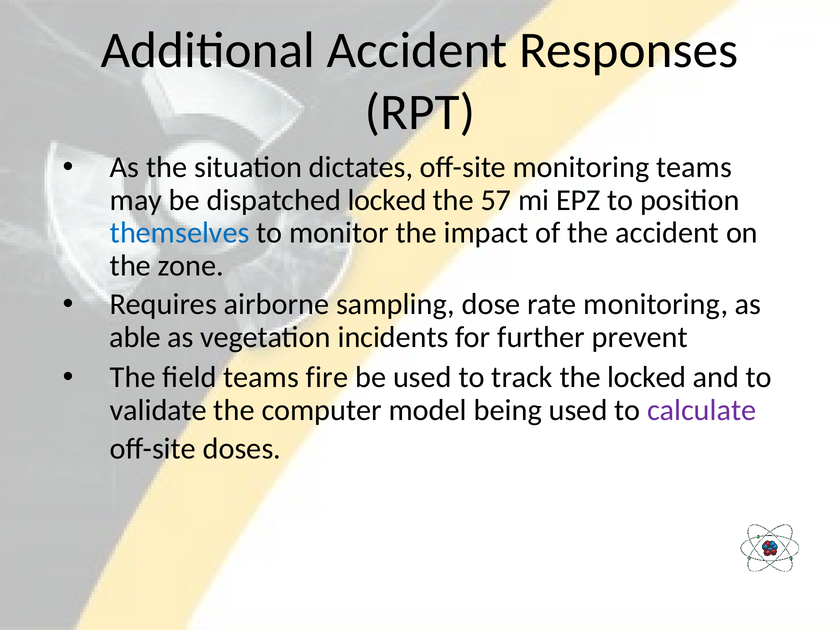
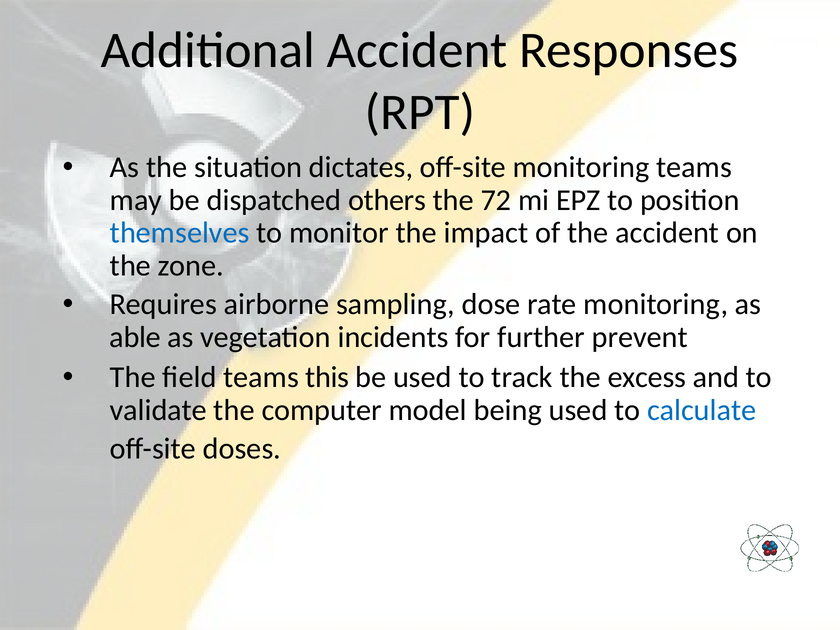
dispatched locked: locked -> others
57: 57 -> 72
fire: fire -> this
the locked: locked -> excess
calculate colour: purple -> blue
